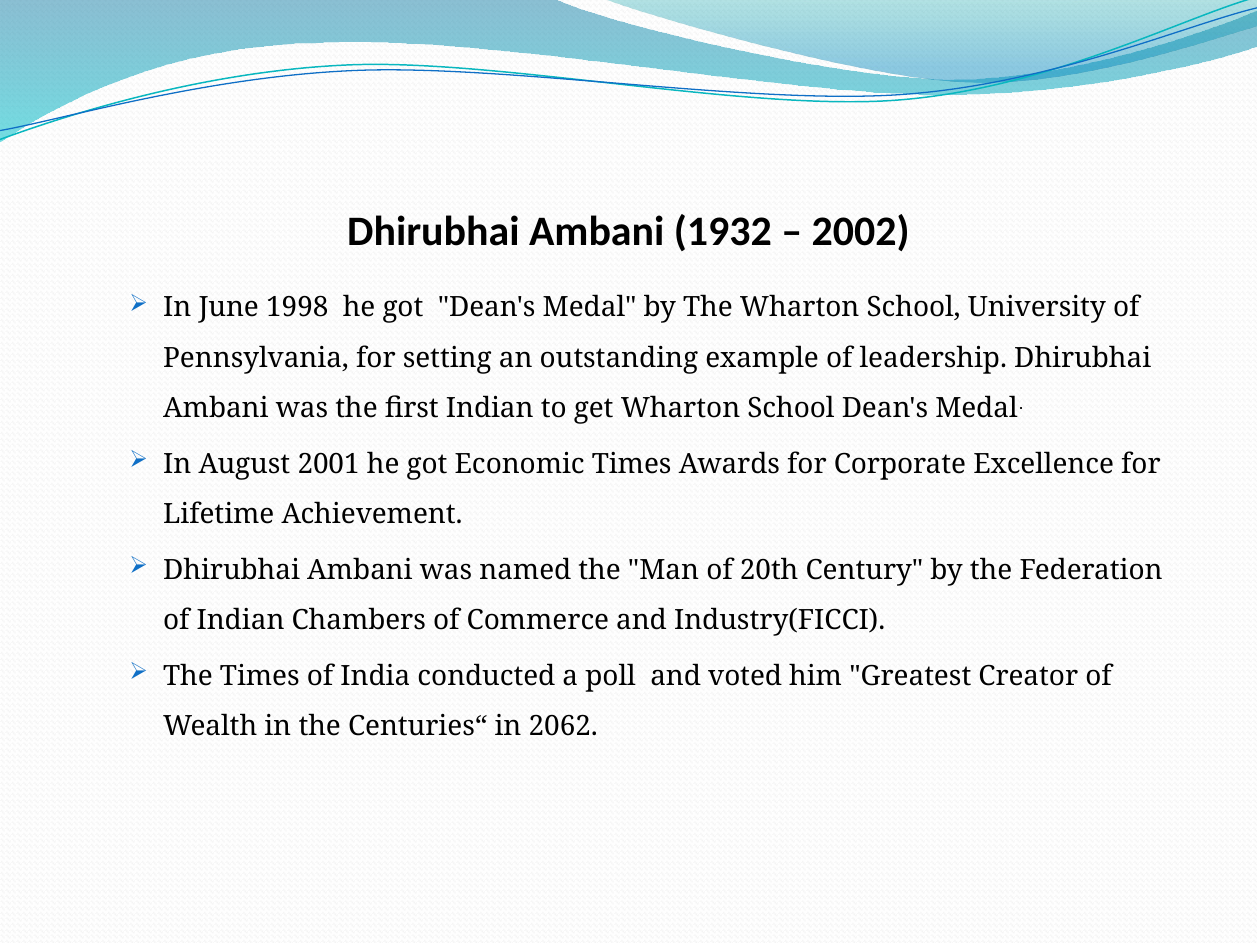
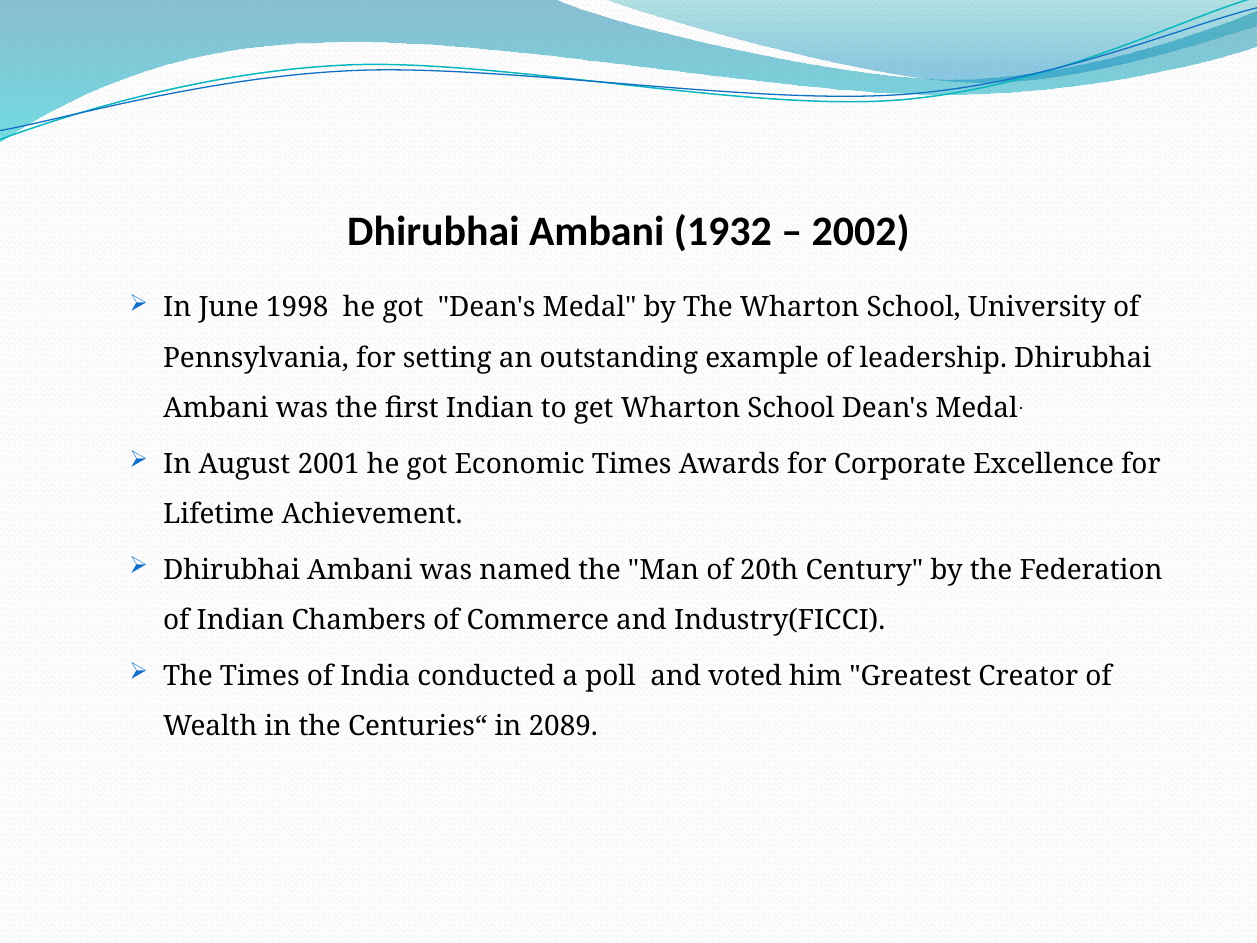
2062: 2062 -> 2089
